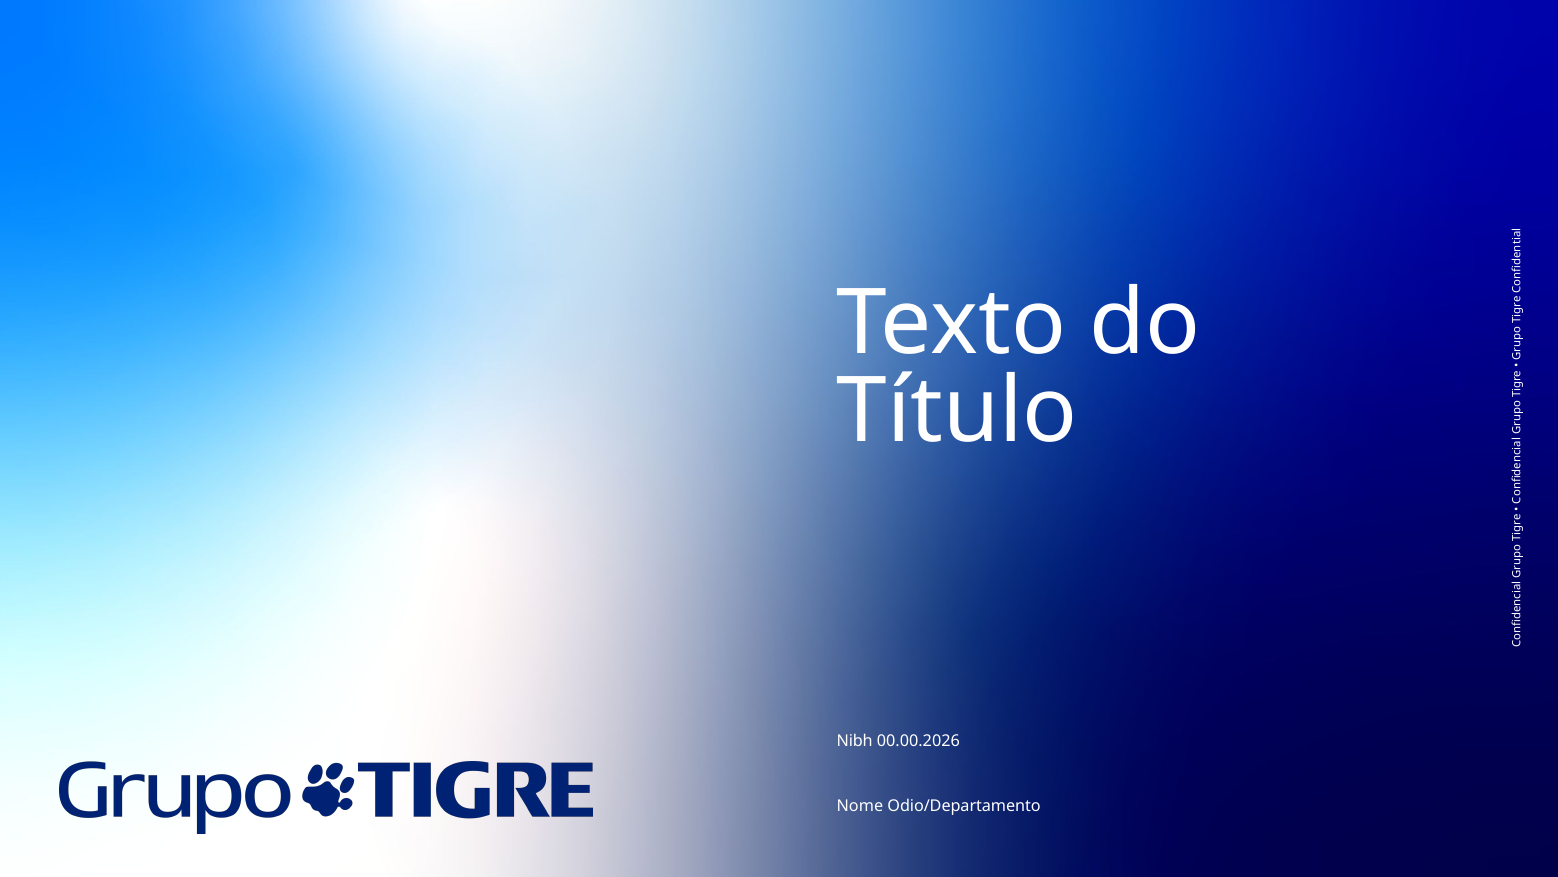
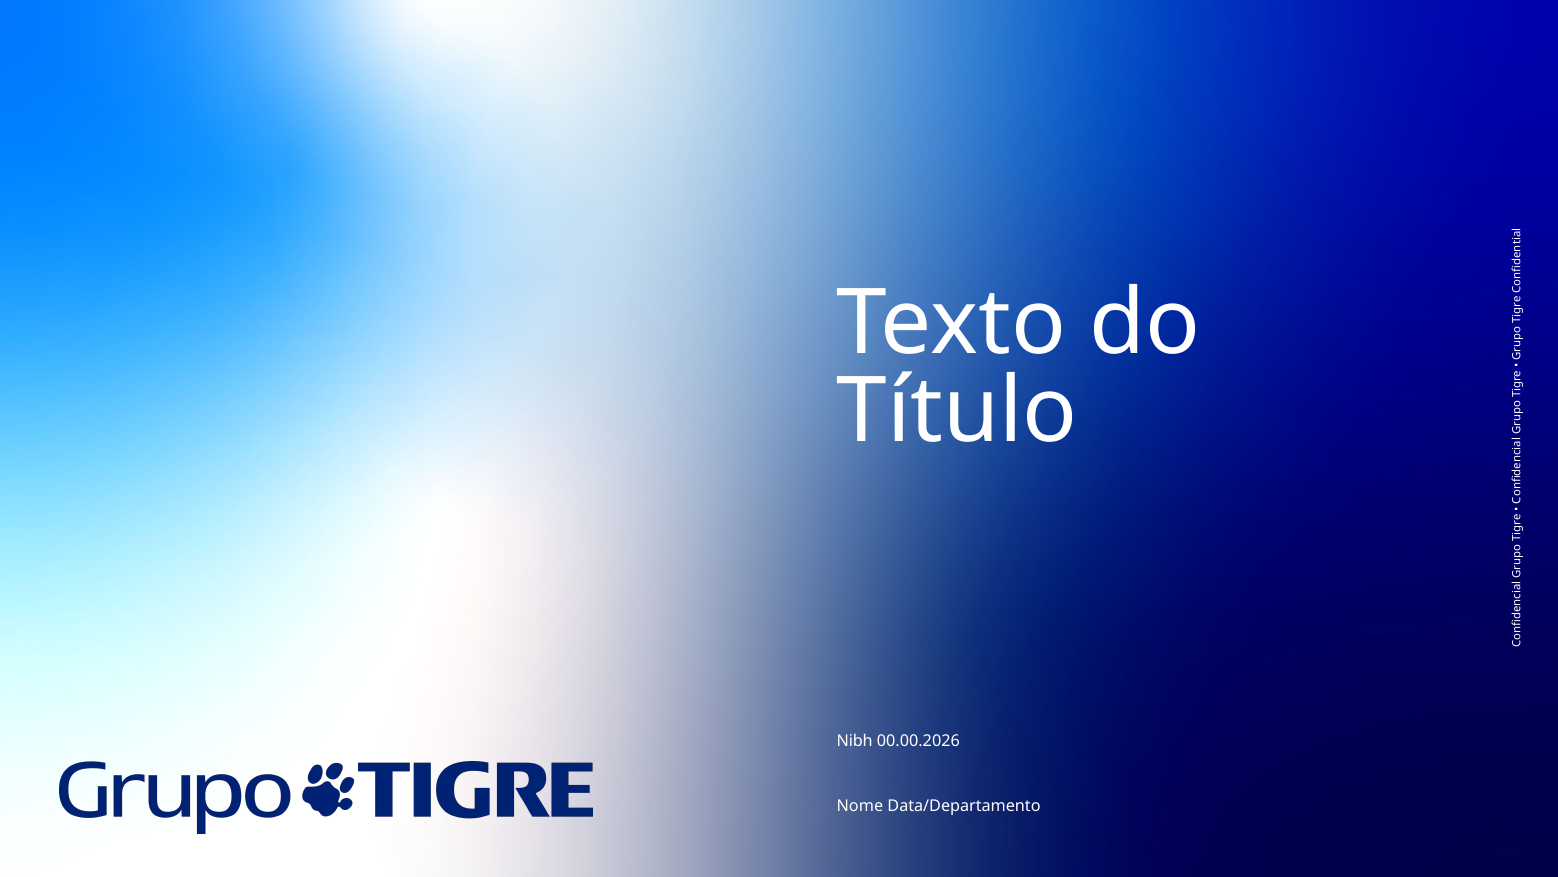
Odio/Departamento: Odio/Departamento -> Data/Departamento
